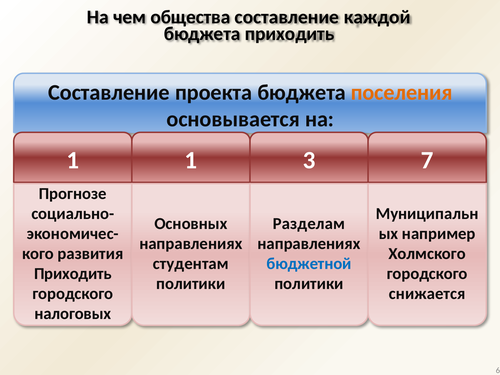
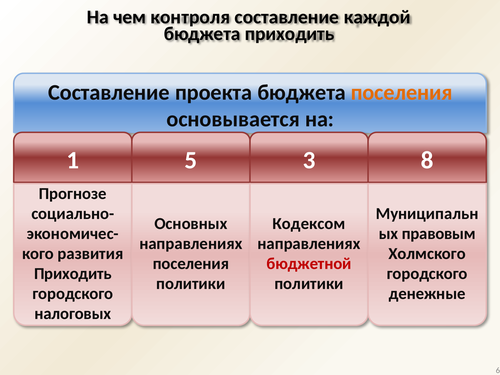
общества: общества -> контроля
1 1: 1 -> 5
7: 7 -> 8
Разделам: Разделам -> Кодексом
например: например -> правовым
студентам at (191, 264): студентам -> поселения
бюджетной colour: blue -> red
снижается: снижается -> денежные
